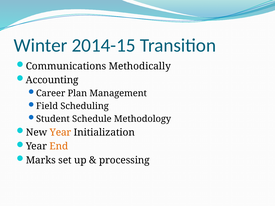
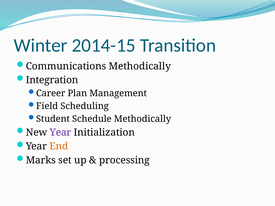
Accounting: Accounting -> Integration
Schedule Methodology: Methodology -> Methodically
Year at (61, 133) colour: orange -> purple
